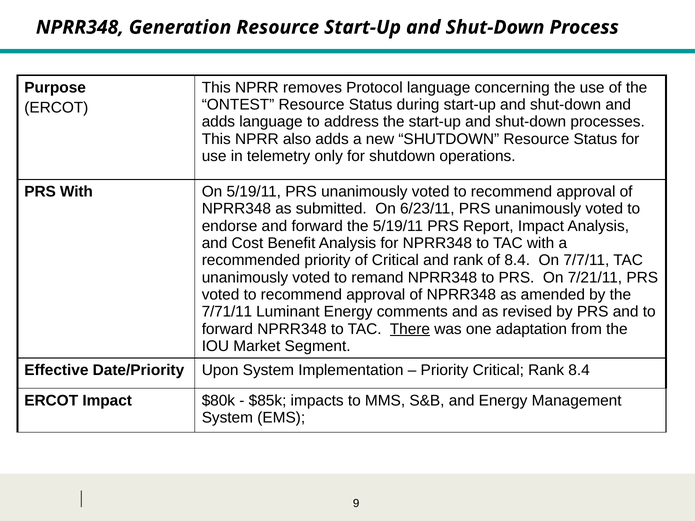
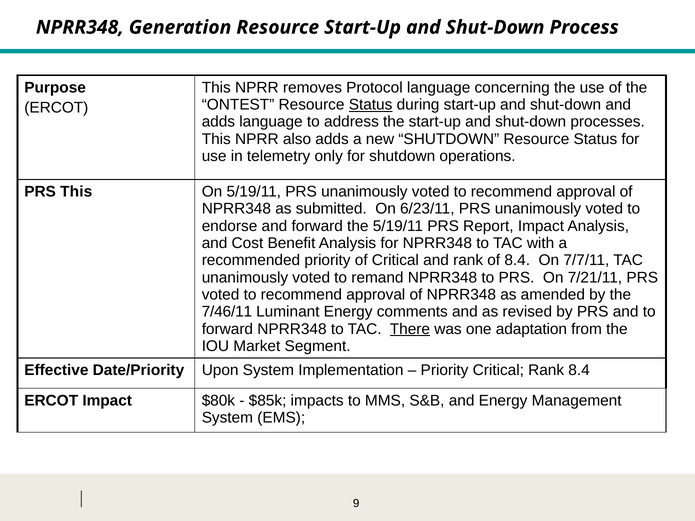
Status at (371, 105) underline: none -> present
PRS With: With -> This
7/71/11: 7/71/11 -> 7/46/11
